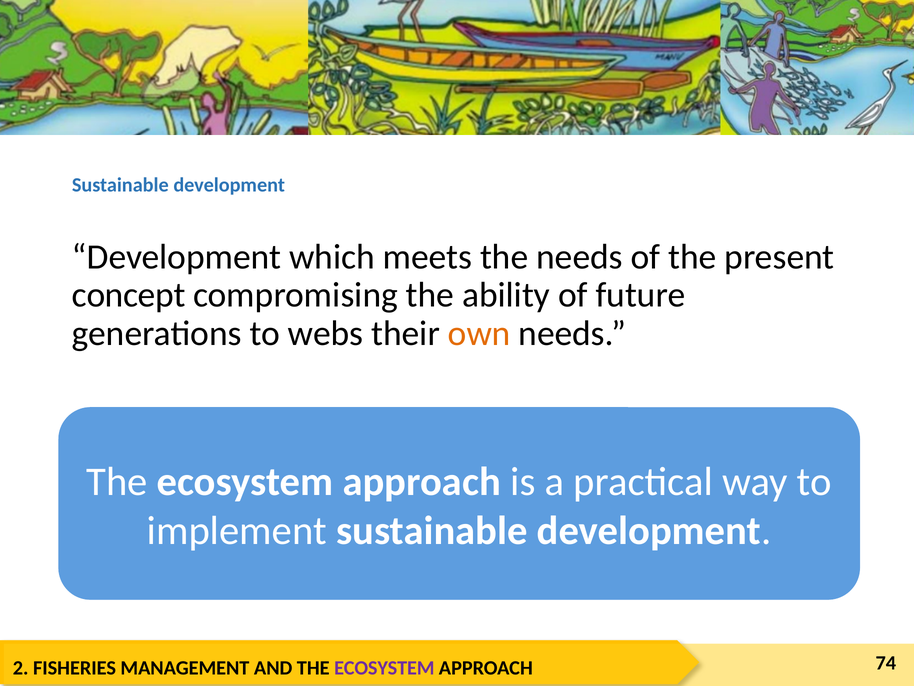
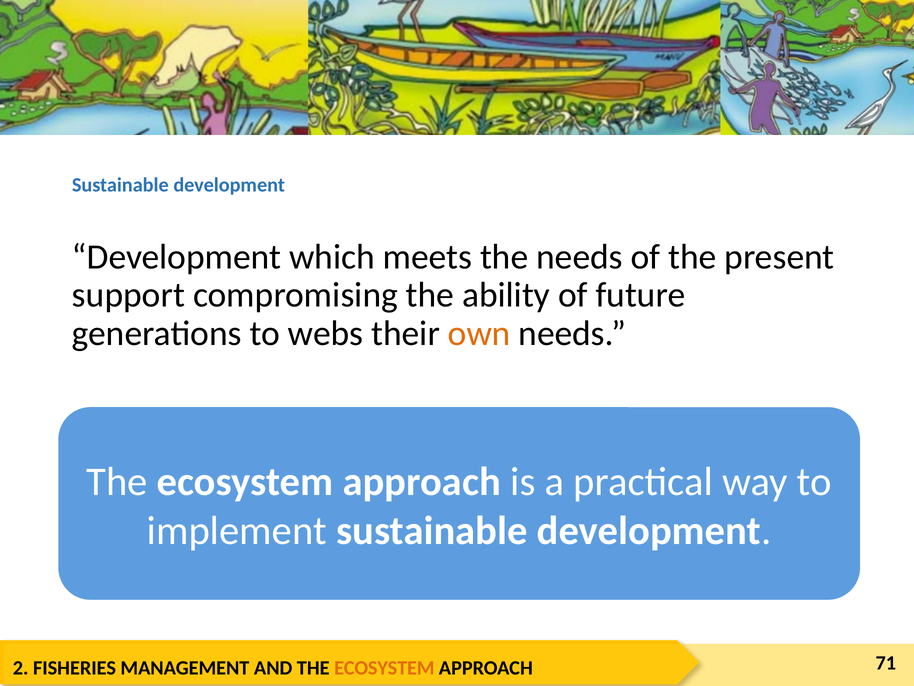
concept: concept -> support
ECOSYSTEM at (384, 667) colour: purple -> orange
74: 74 -> 71
